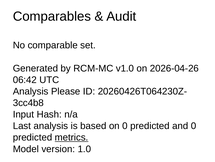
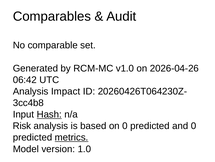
Please: Please -> Impact
Hash underline: none -> present
Last: Last -> Risk
